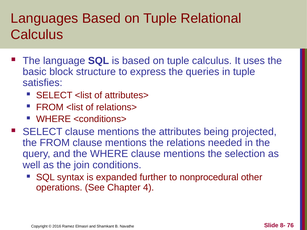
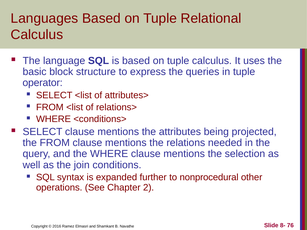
satisfies: satisfies -> operator
4: 4 -> 2
